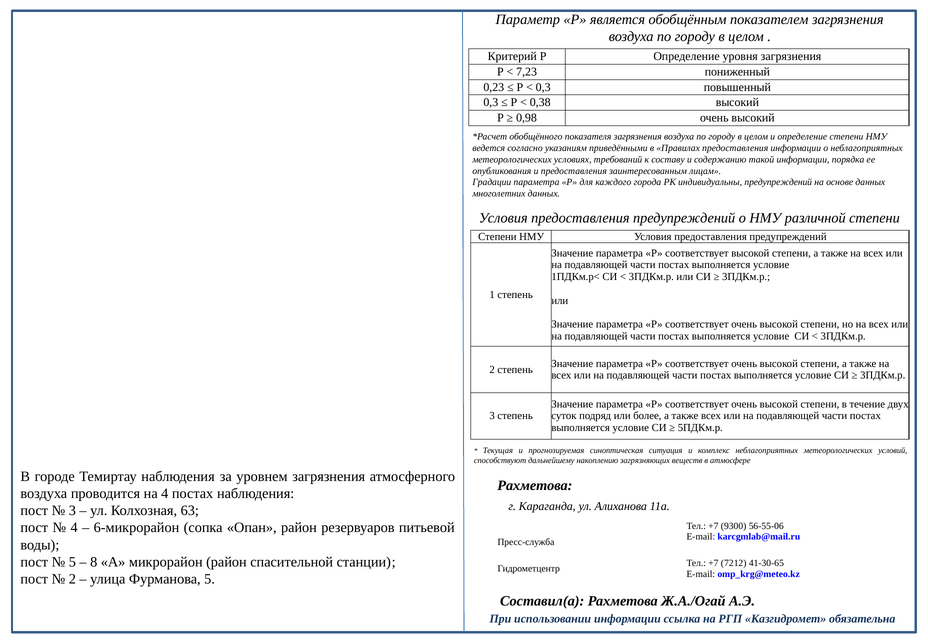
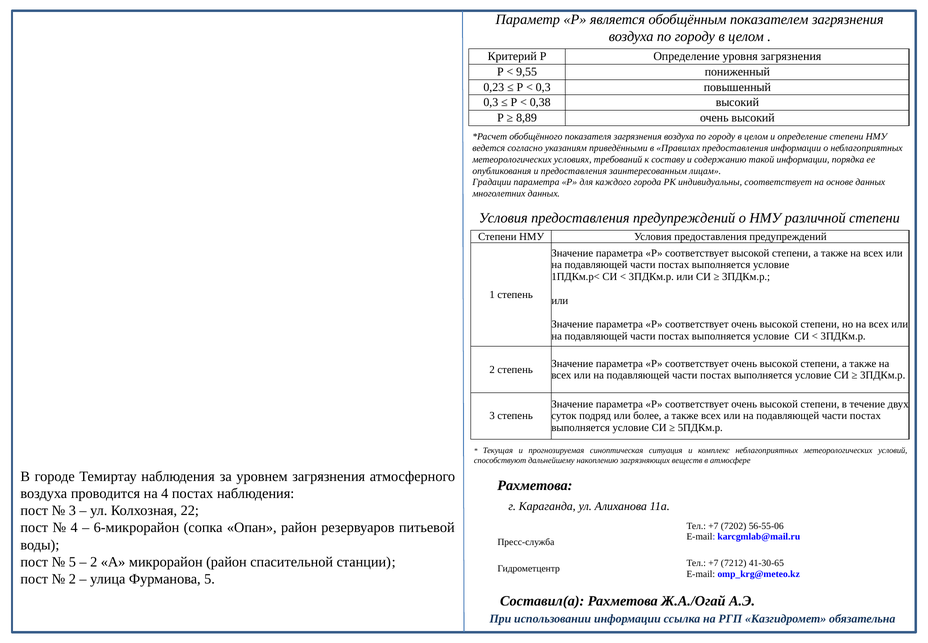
7,23: 7,23 -> 9,55
0,98: 0,98 -> 8,89
индивидуальны предупреждений: предупреждений -> соответствует
63: 63 -> 22
9300: 9300 -> 7202
8 at (94, 562): 8 -> 2
